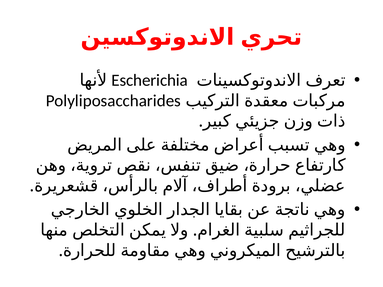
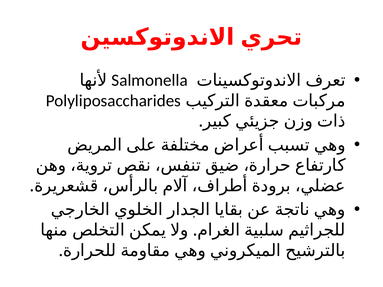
Escherichia: Escherichia -> Salmonella
